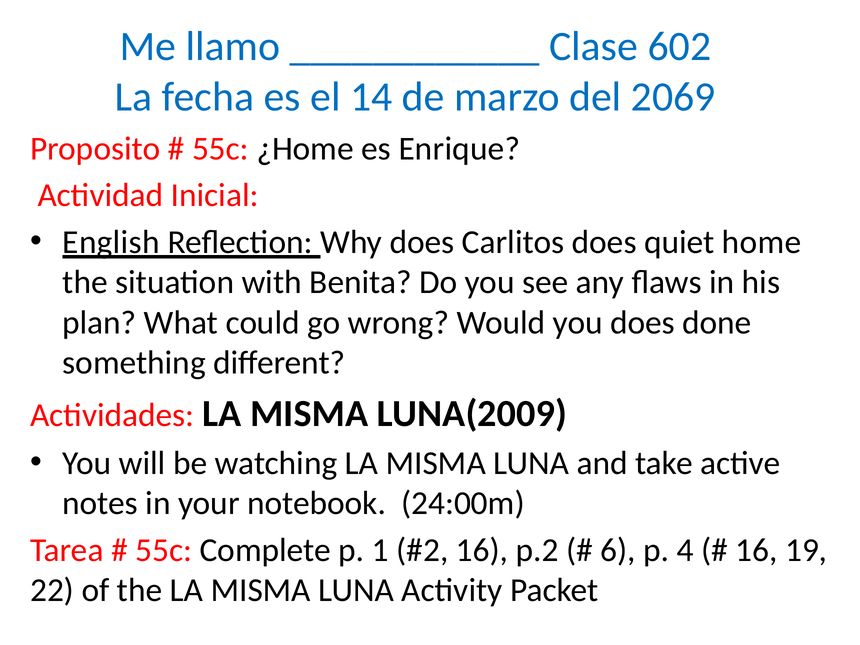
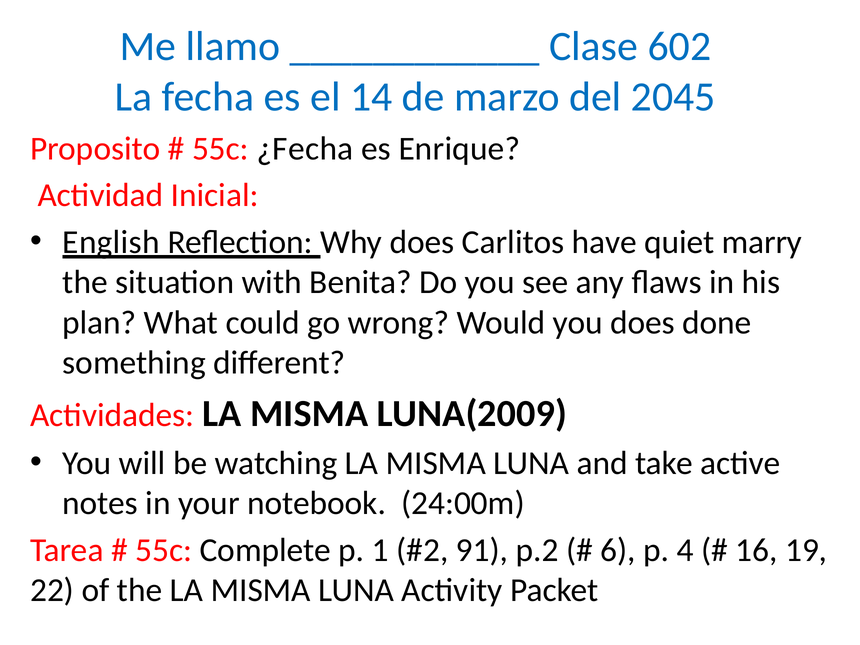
2069: 2069 -> 2045
¿Home: ¿Home -> ¿Fecha
Carlitos does: does -> have
home: home -> marry
16 at (482, 550): 16 -> 91
